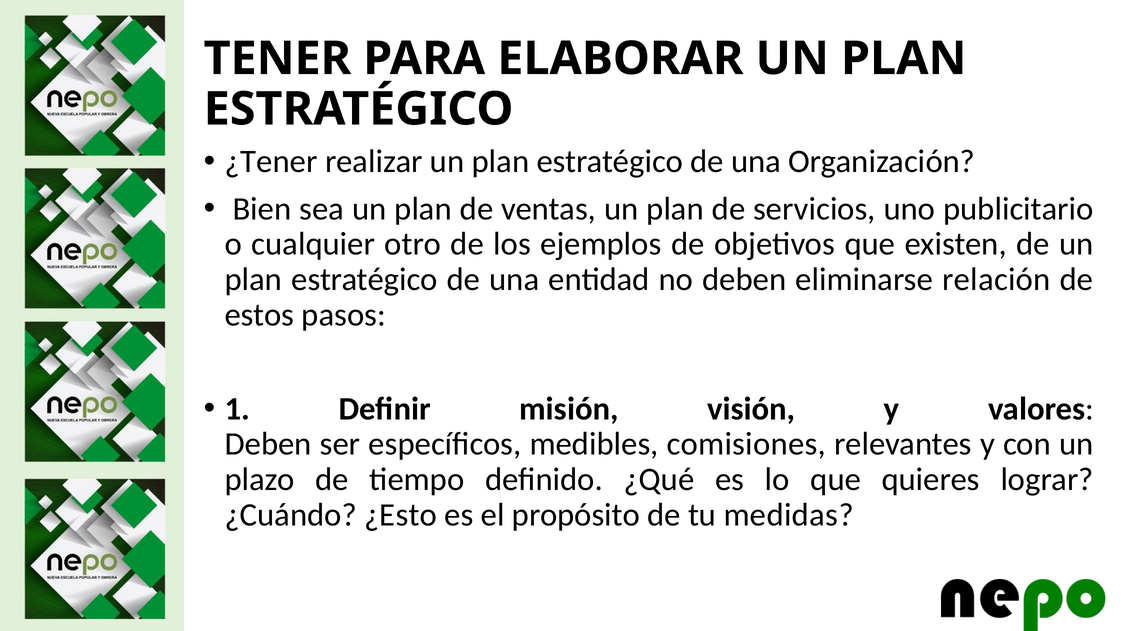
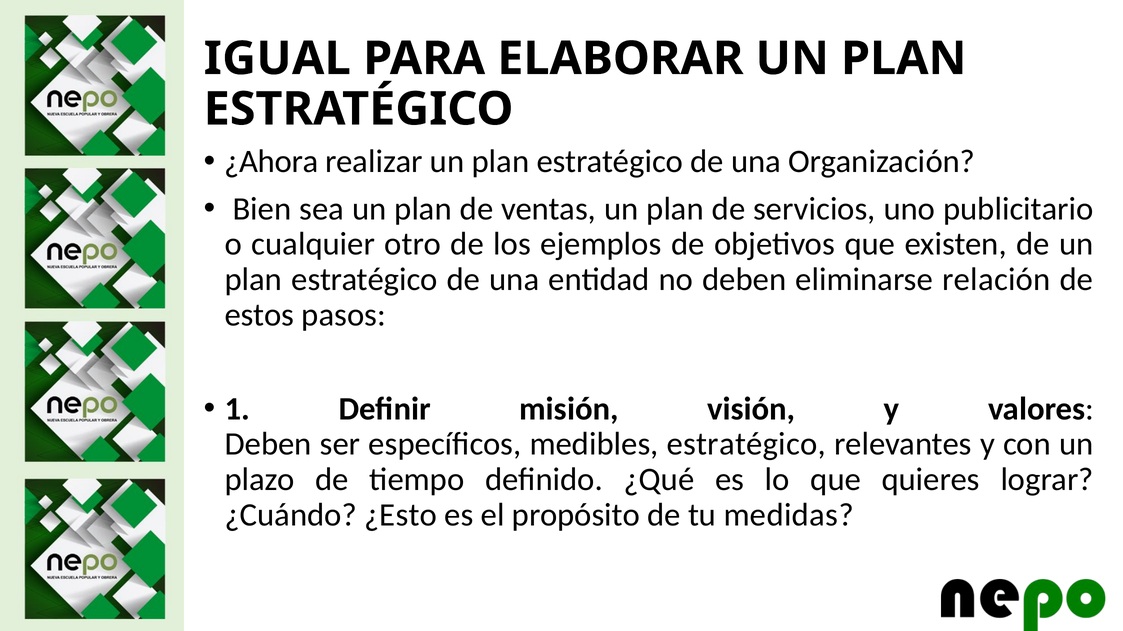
TENER: TENER -> IGUAL
¿Tener: ¿Tener -> ¿Ahora
medibles comisiones: comisiones -> estratégico
